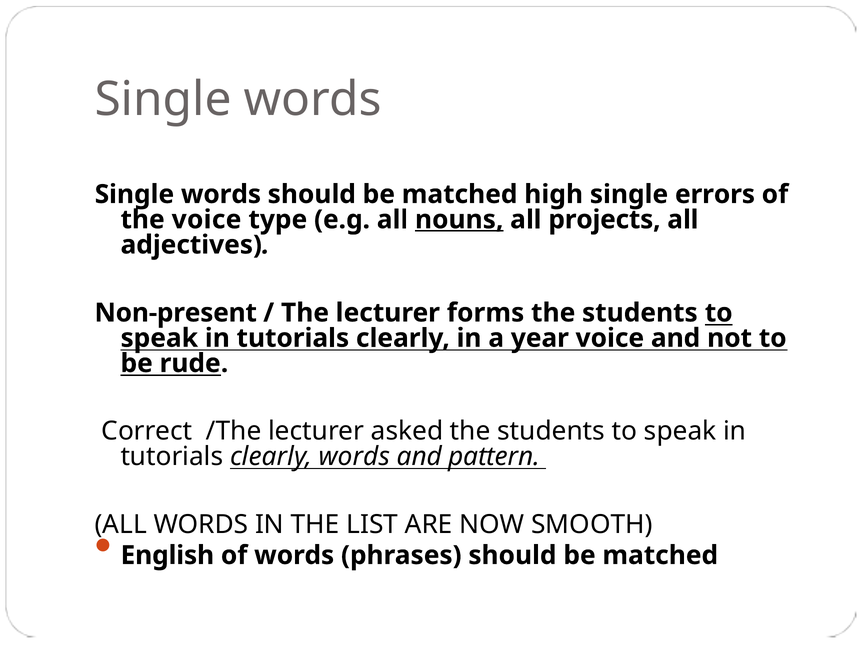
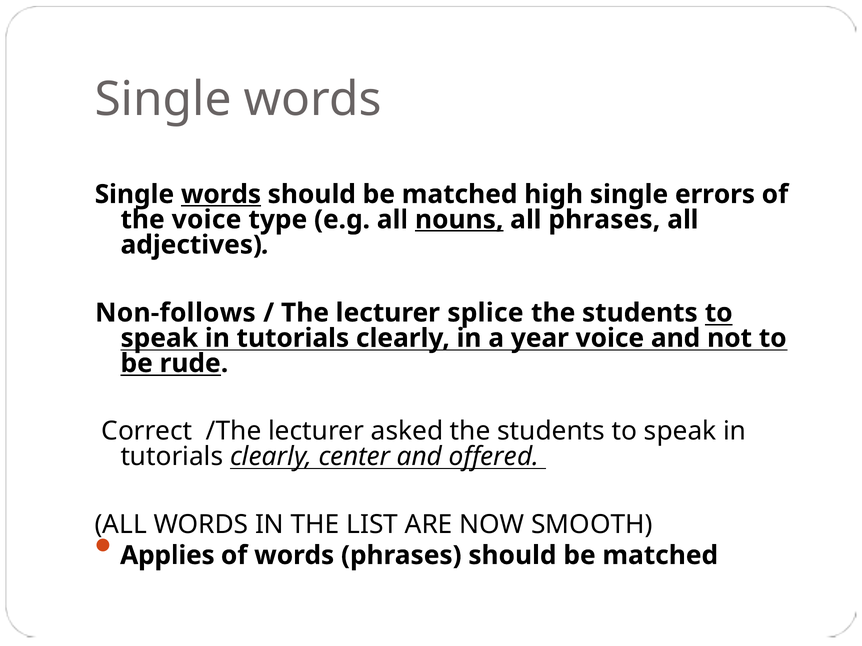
words at (221, 194) underline: none -> present
all projects: projects -> phrases
Non-present: Non-present -> Non-follows
forms: forms -> splice
clearly words: words -> center
pattern: pattern -> offered
English: English -> Applies
